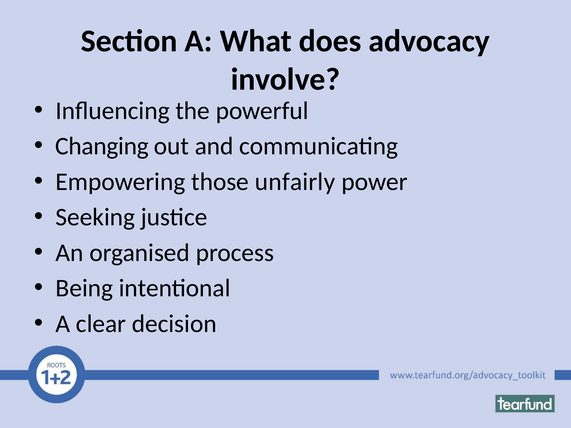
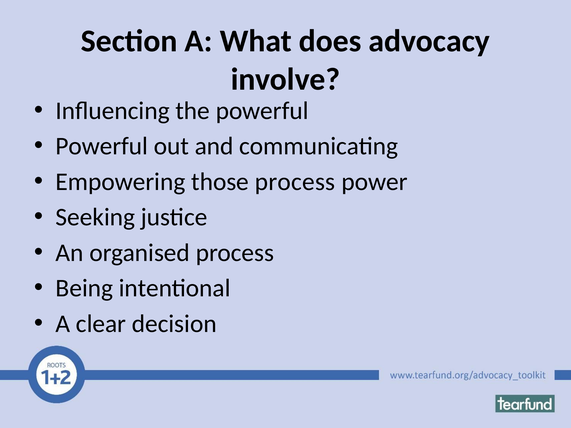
Changing at (102, 146): Changing -> Powerful
those unfairly: unfairly -> process
